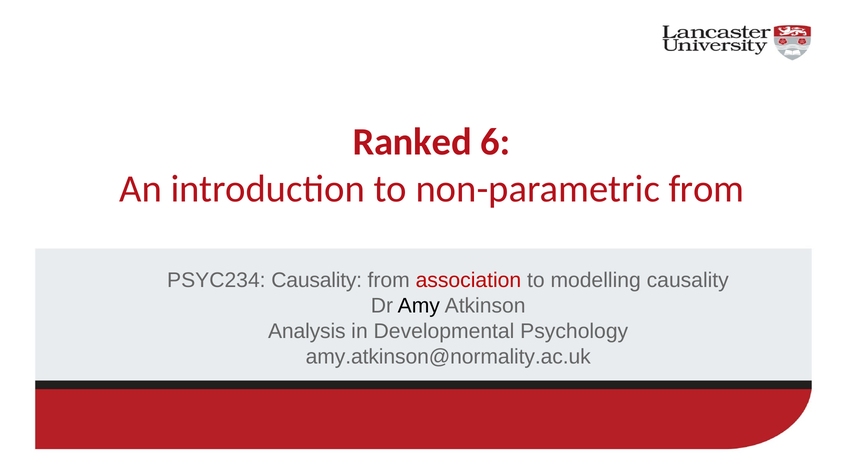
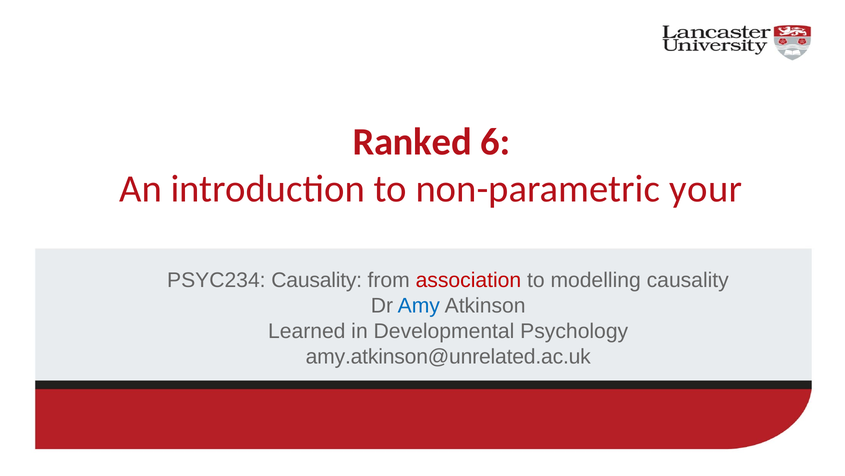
non-parametric from: from -> your
Amy colour: black -> blue
Analysis: Analysis -> Learned
amy.atkinson@normality.ac.uk: amy.atkinson@normality.ac.uk -> amy.atkinson@unrelated.ac.uk
